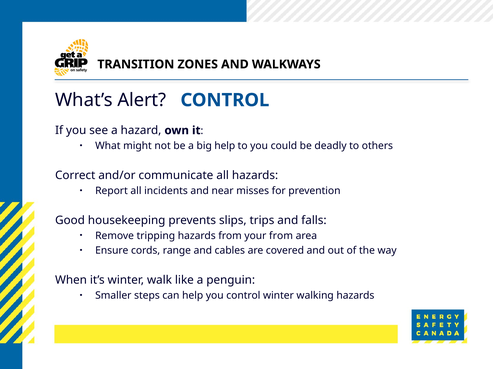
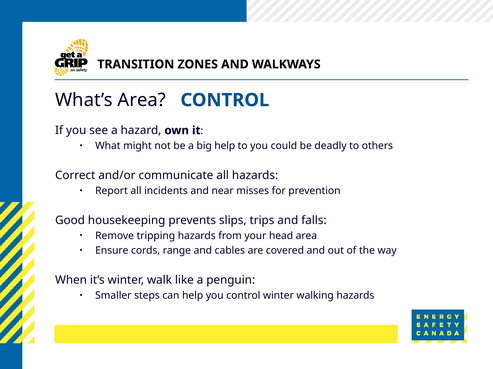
What’s Alert: Alert -> Area
your from: from -> head
